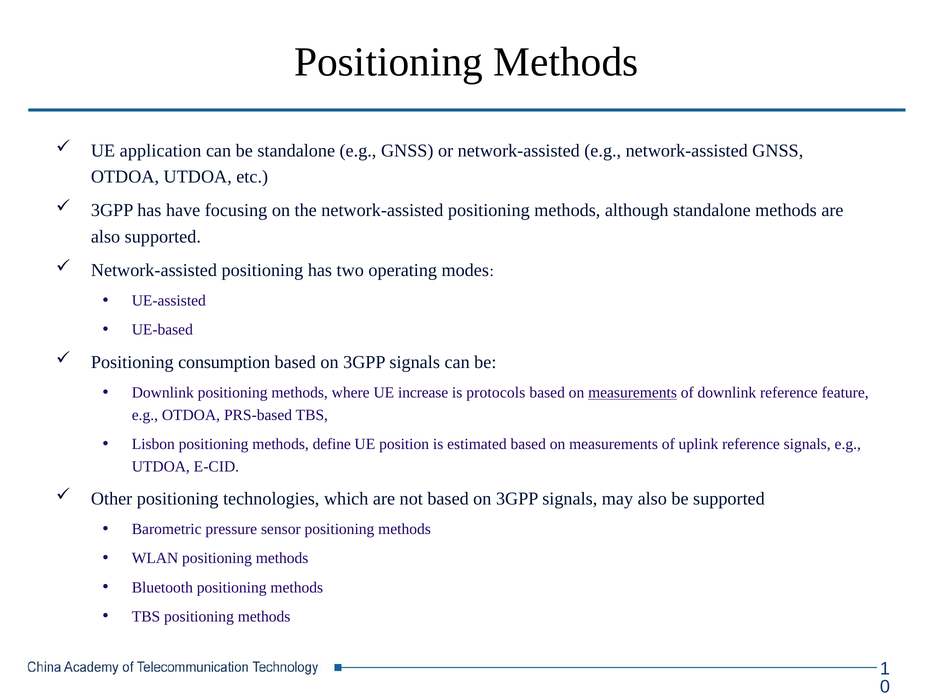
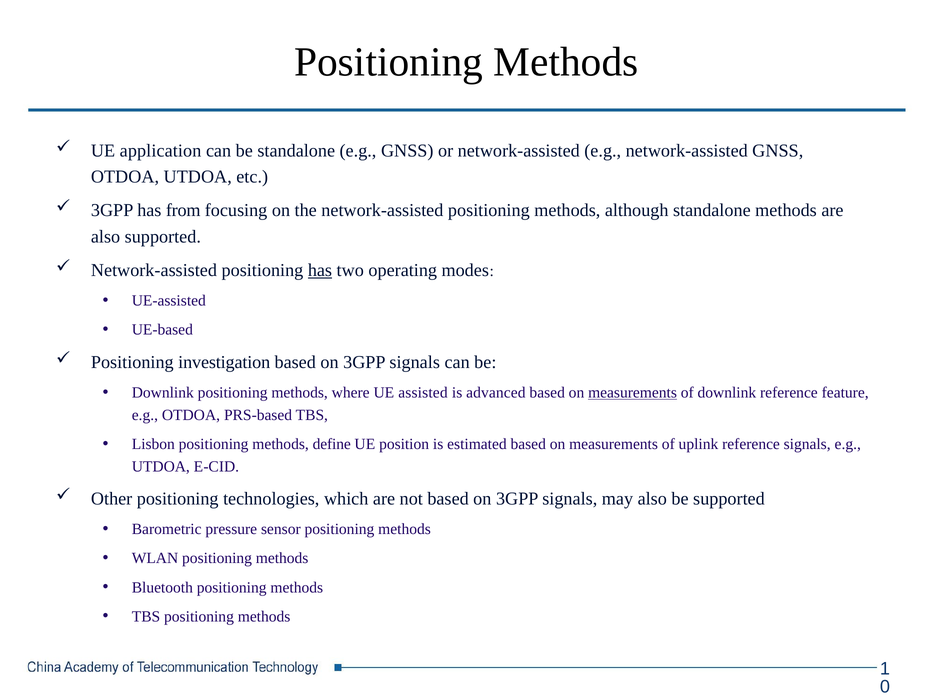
have: have -> from
has at (320, 270) underline: none -> present
consumption: consumption -> investigation
increase: increase -> assisted
protocols: protocols -> advanced
